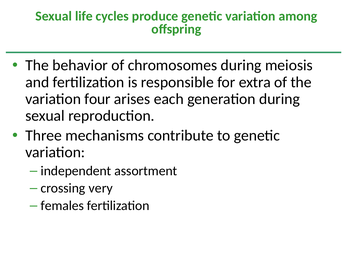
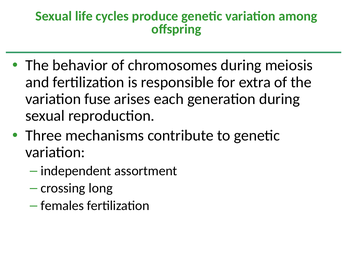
four: four -> fuse
very: very -> long
